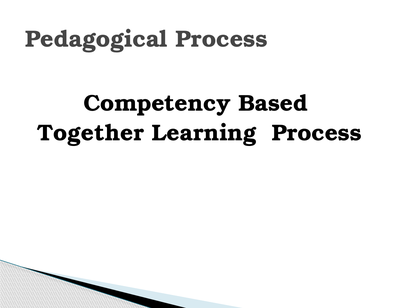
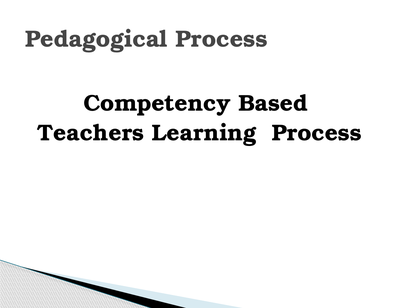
Together: Together -> Teachers
